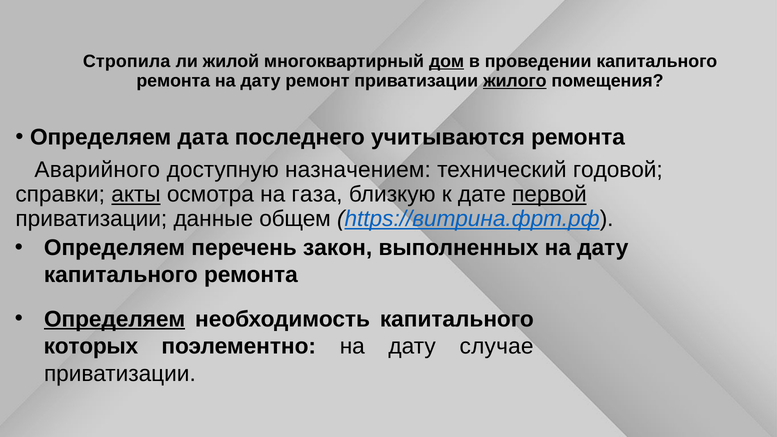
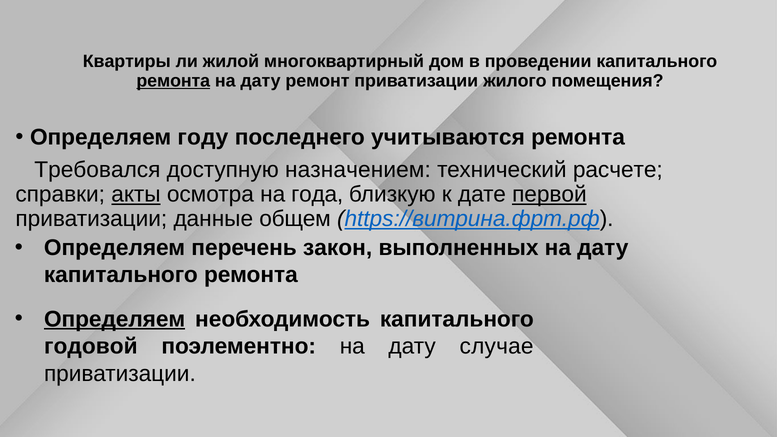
Стропила: Стропила -> Квартиры
дом underline: present -> none
ремонта at (173, 81) underline: none -> present
жилого underline: present -> none
дата: дата -> году
Аварийного: Аварийного -> Требовался
годовой: годовой -> расчете
газа: газа -> года
которых: которых -> годовой
